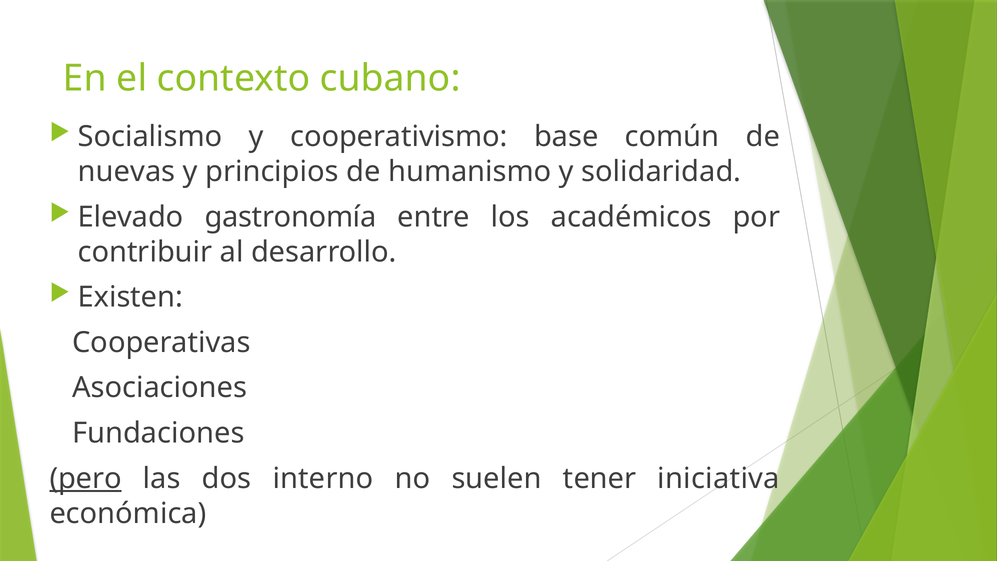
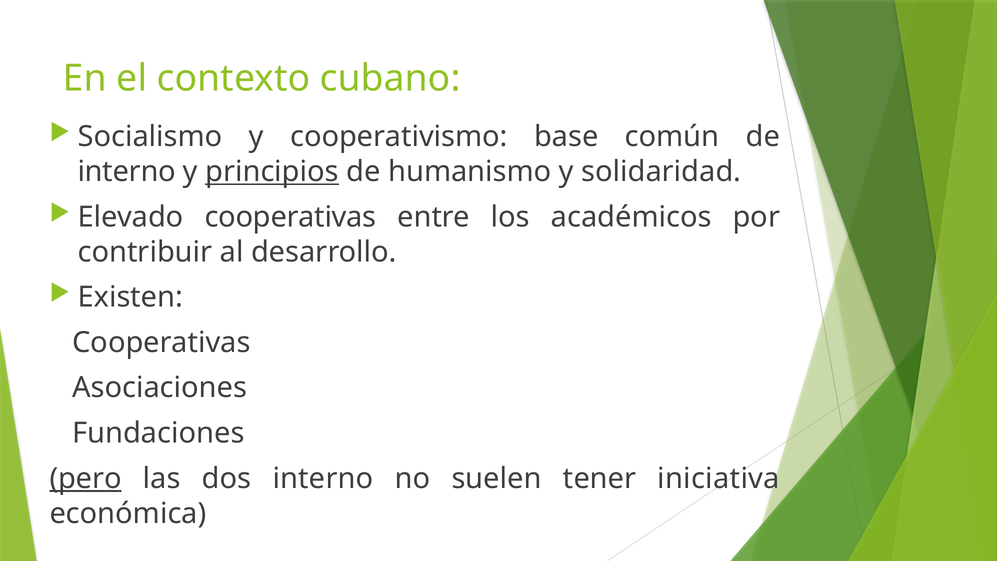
nuevas at (127, 172): nuevas -> interno
principios underline: none -> present
Elevado gastronomía: gastronomía -> cooperativas
